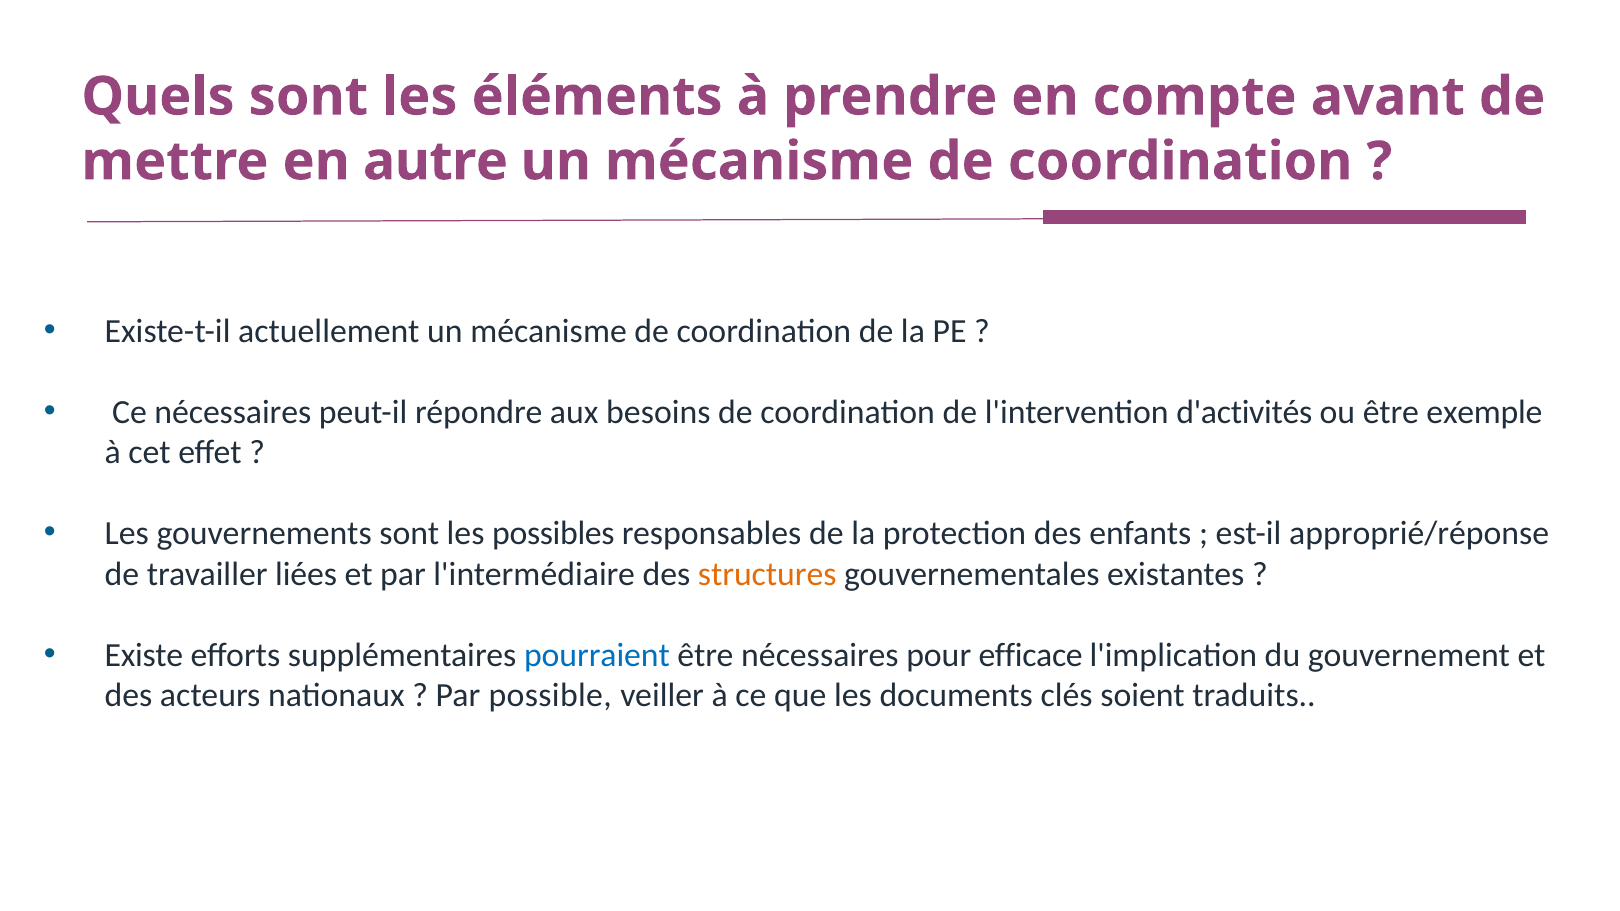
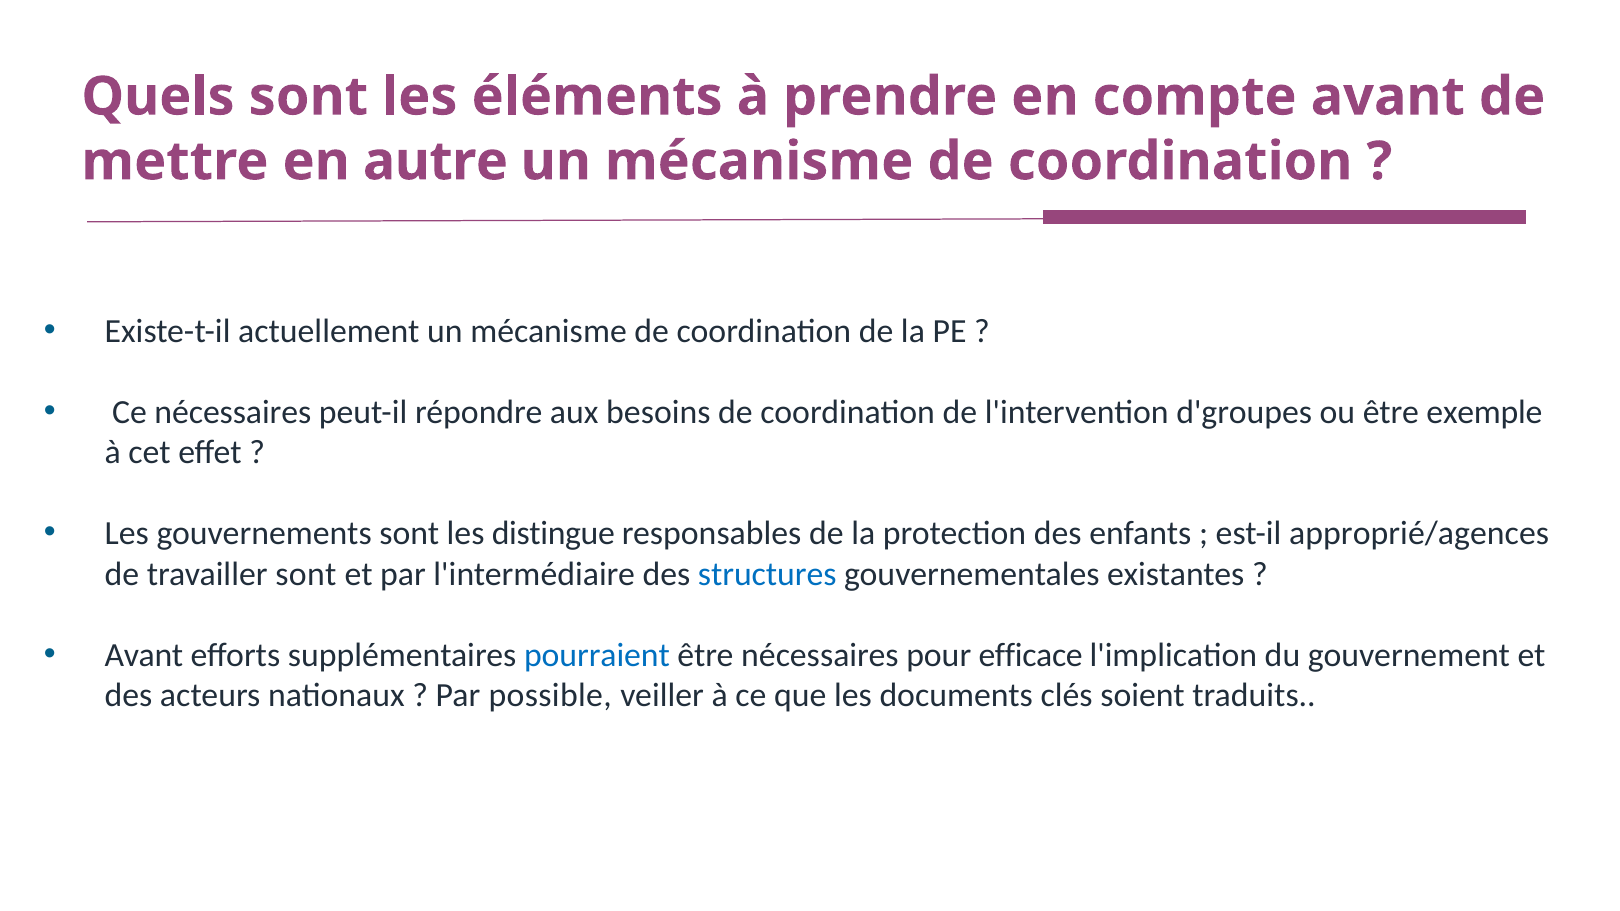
d'activités: d'activités -> d'groupes
possibles: possibles -> distingue
approprié/réponse: approprié/réponse -> approprié/agences
travailler liées: liées -> sont
structures colour: orange -> blue
Existe at (144, 655): Existe -> Avant
